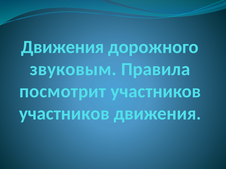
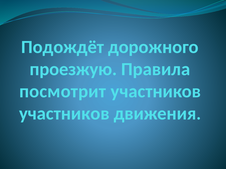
Движения at (63, 47): Движения -> Подождёт
звуковым: звуковым -> проезжую
